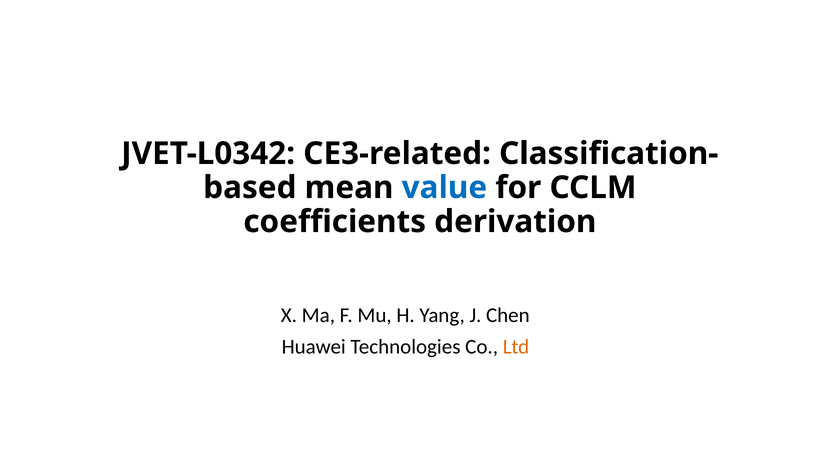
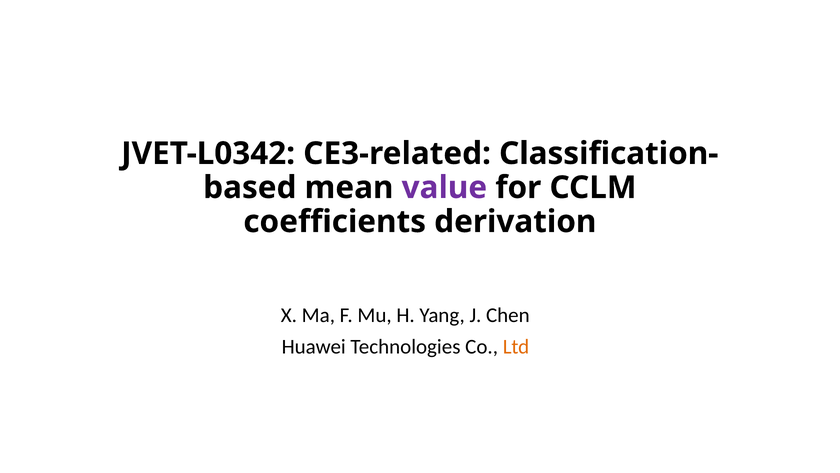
value colour: blue -> purple
